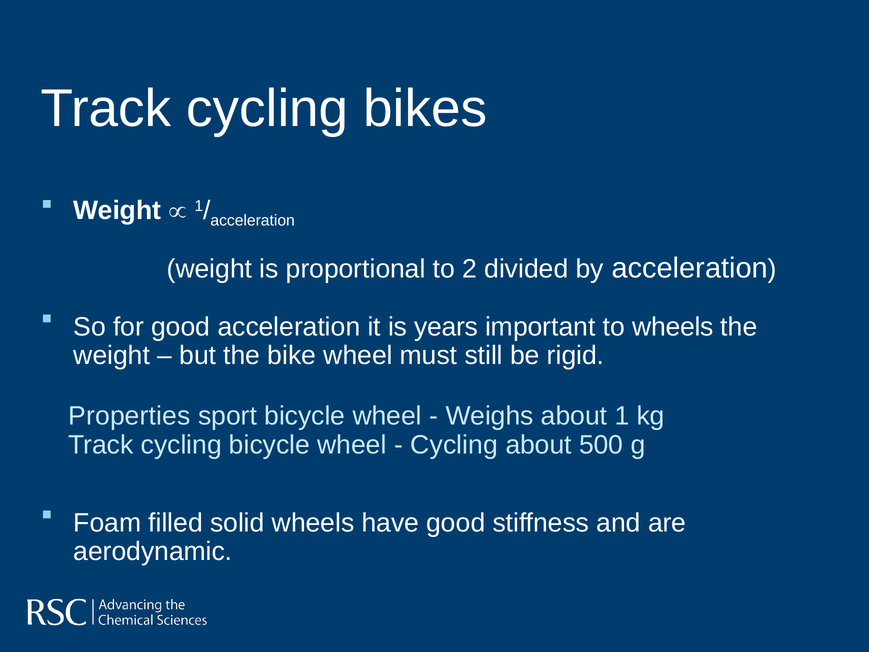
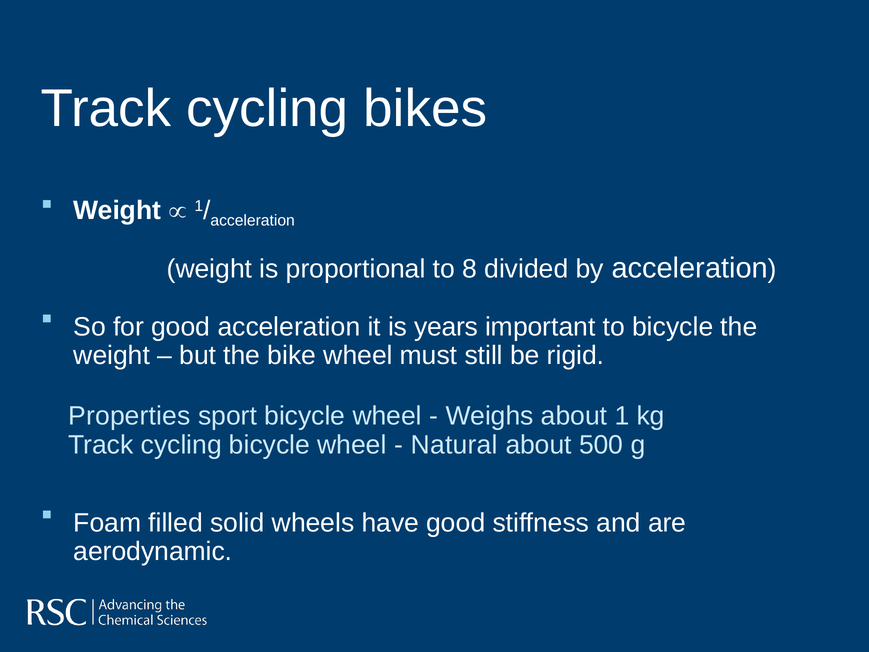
2: 2 -> 8
to wheels: wheels -> bicycle
Cycling at (454, 445): Cycling -> Natural
